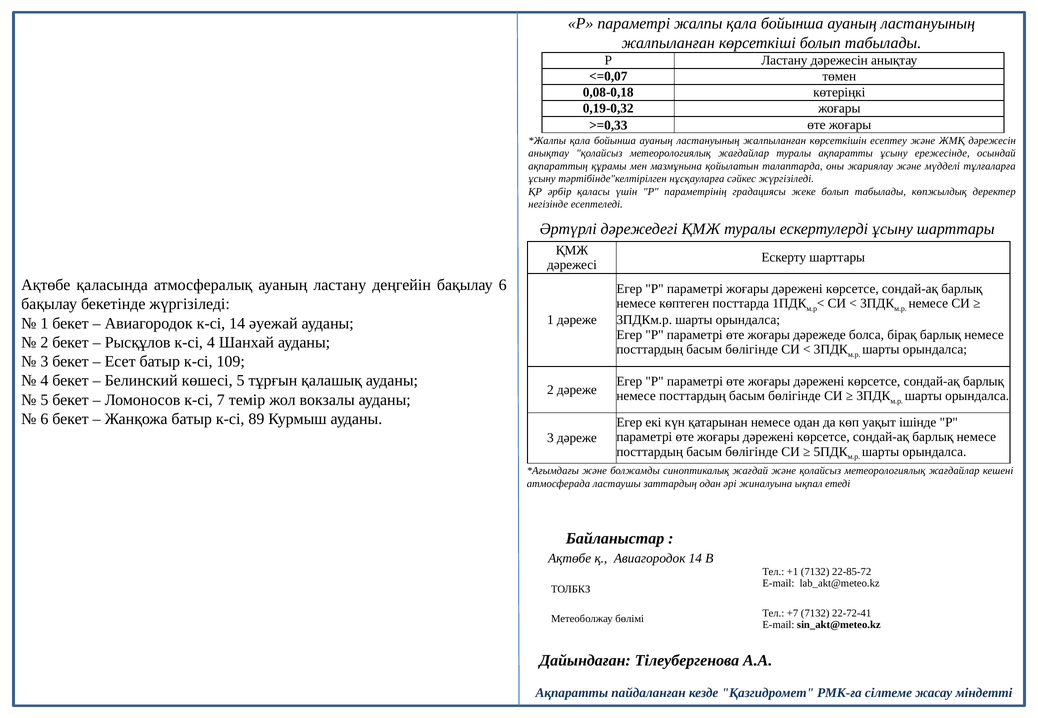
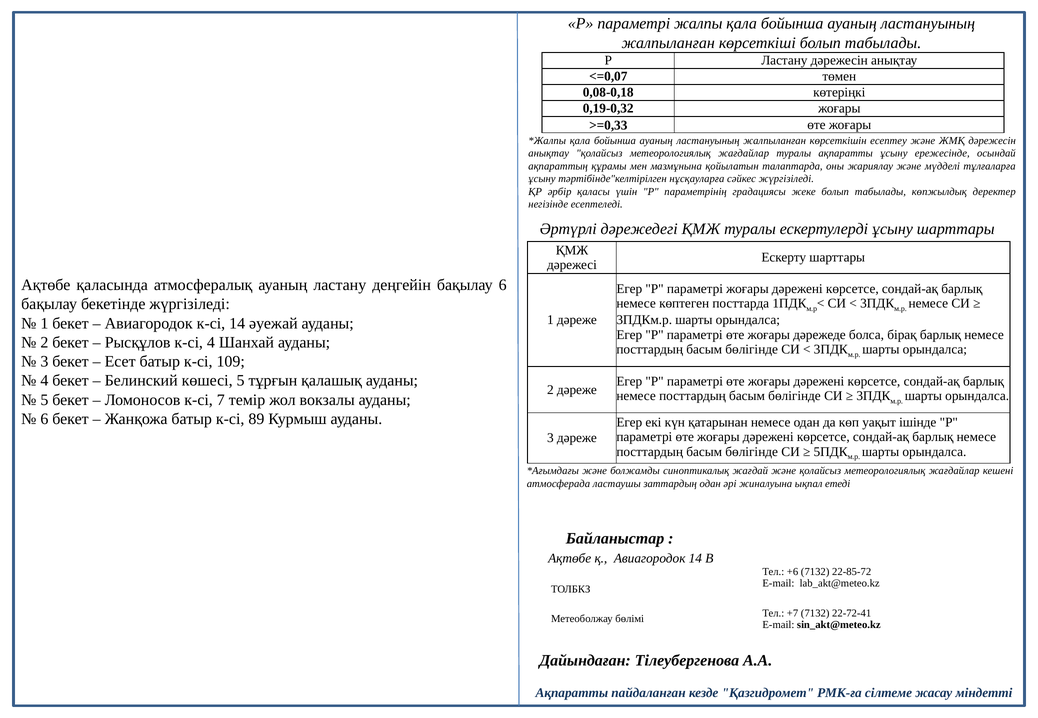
+1: +1 -> +6
